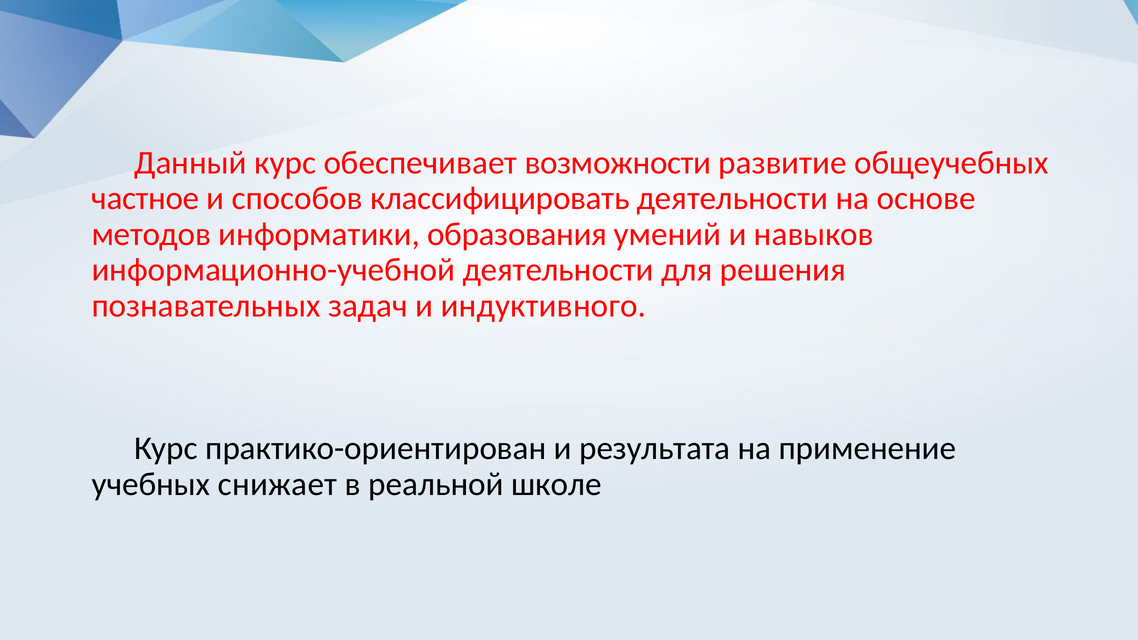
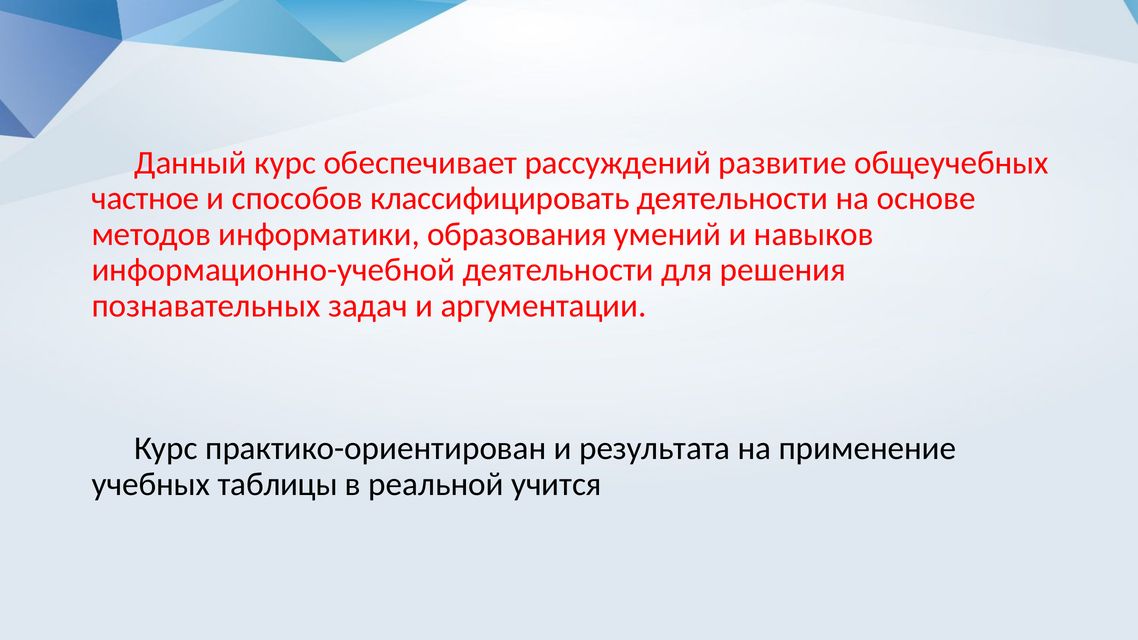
возможности: возможности -> рассуждений
индуктивного: индуктивного -> аргументации
снижает: снижает -> таблицы
школе: школе -> учится
